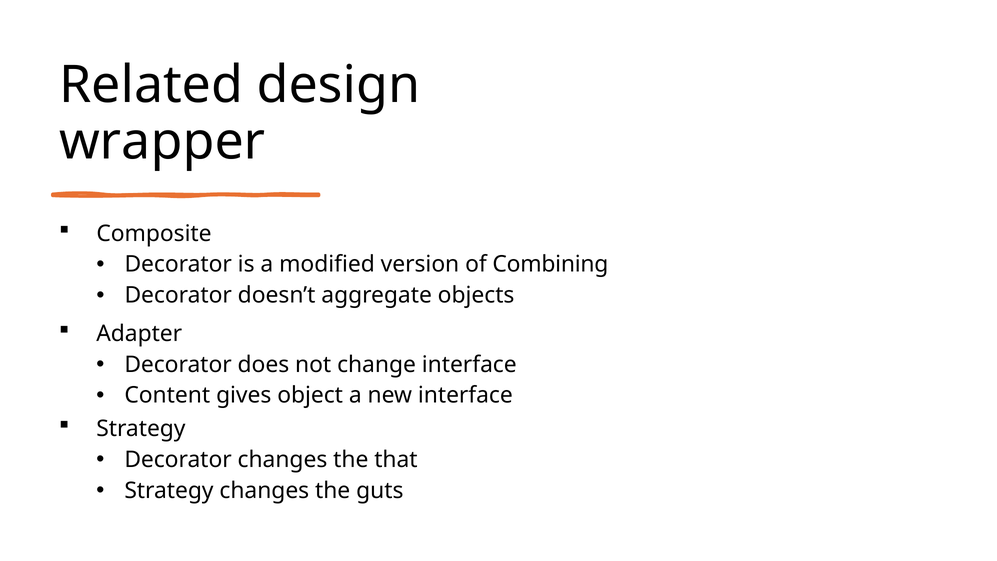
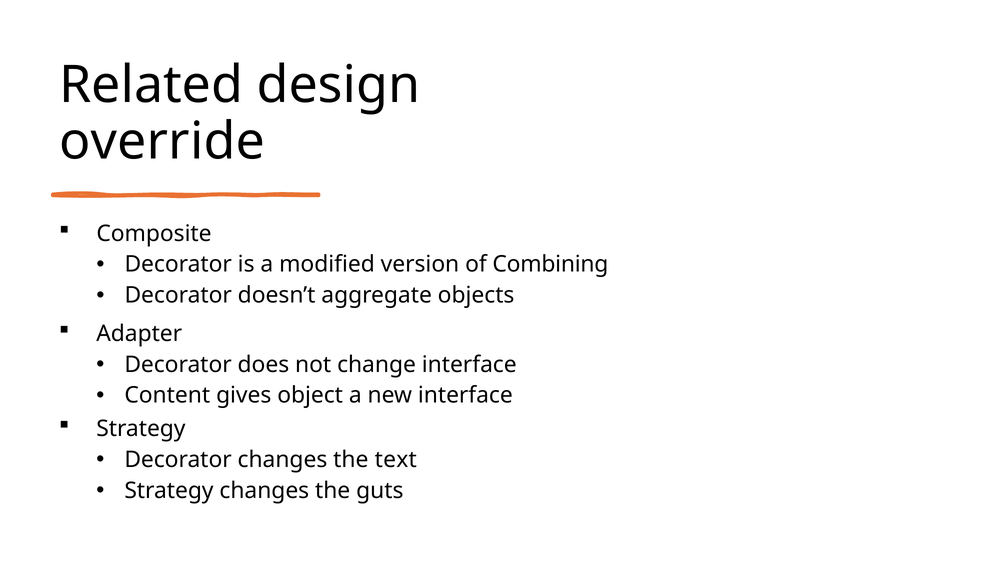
wrapper: wrapper -> override
that: that -> text
